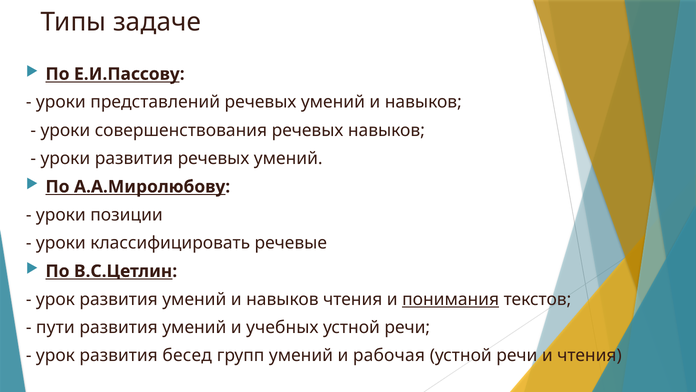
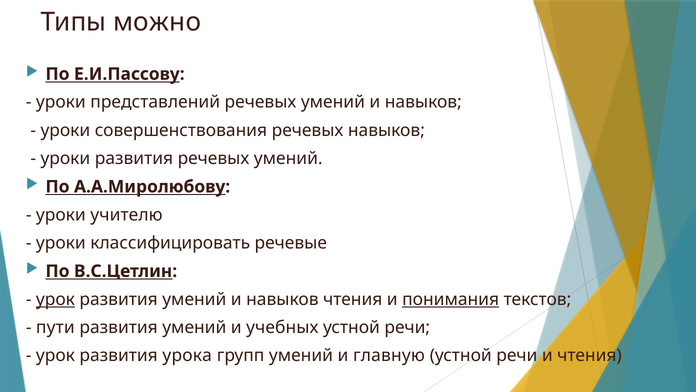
задаче: задаче -> можно
позиции: позиции -> учителю
урок at (55, 299) underline: none -> present
бесед: бесед -> урока
рабочая: рабочая -> главную
